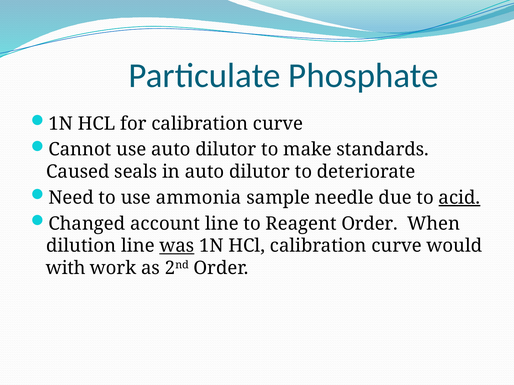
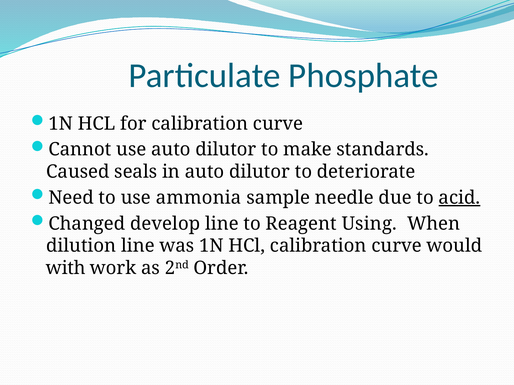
account: account -> develop
Reagent Order: Order -> Using
was underline: present -> none
